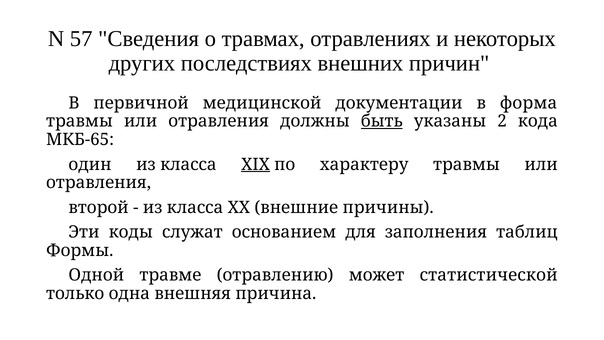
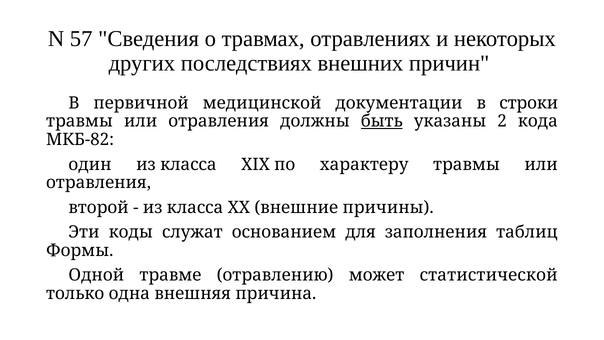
форма: форма -> строки
МКБ-65: МКБ-65 -> МКБ-82
XIX underline: present -> none
